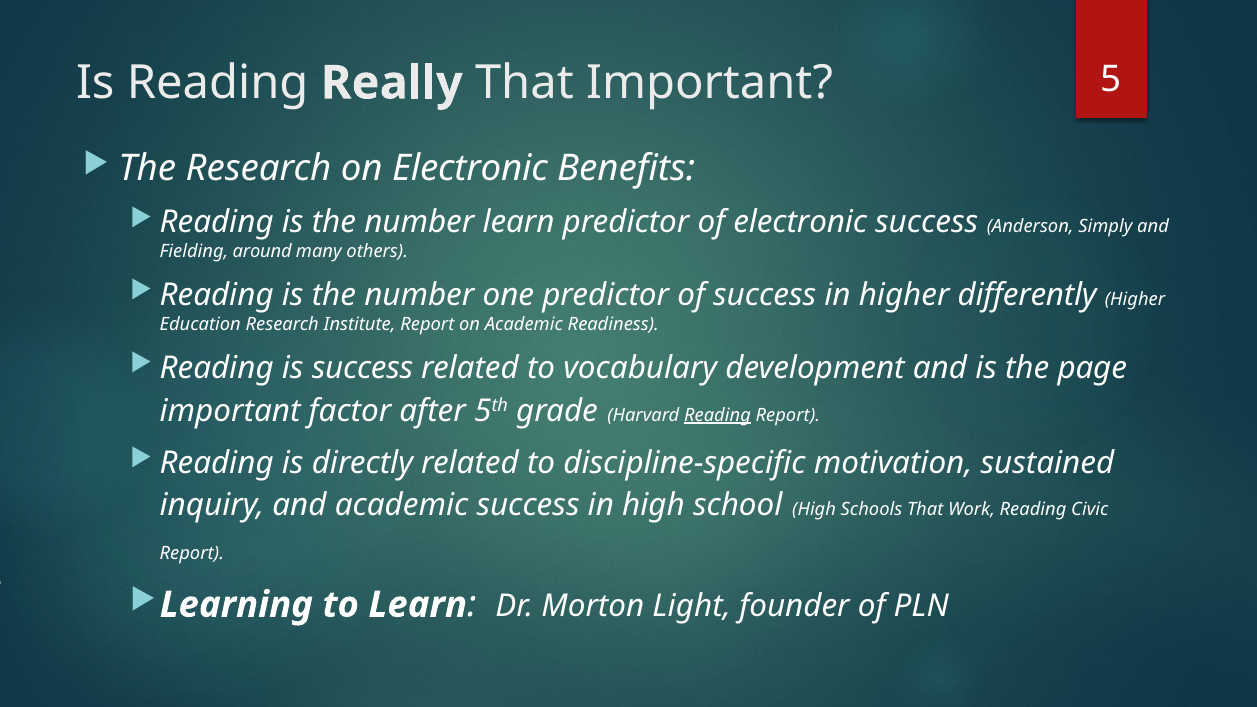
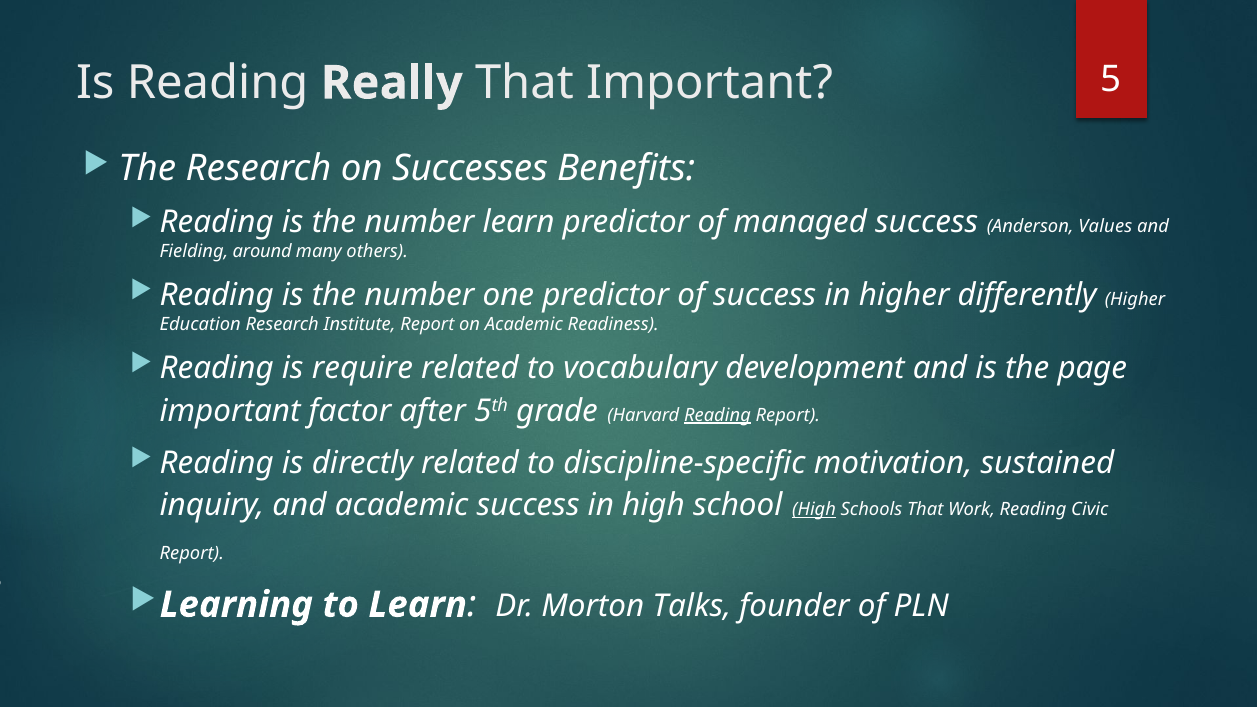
on Electronic: Electronic -> Successes
of electronic: electronic -> managed
Simply: Simply -> Values
is success: success -> require
High at (814, 510) underline: none -> present
Light: Light -> Talks
